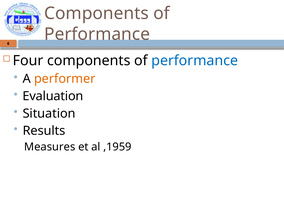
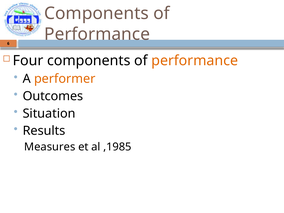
performance at (195, 61) colour: blue -> orange
Evaluation: Evaluation -> Outcomes
,1959: ,1959 -> ,1985
